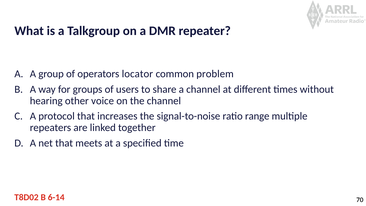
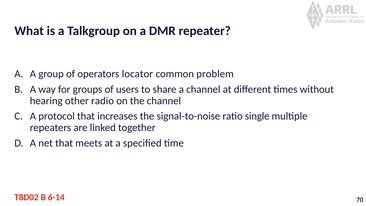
voice: voice -> radio
range: range -> single
